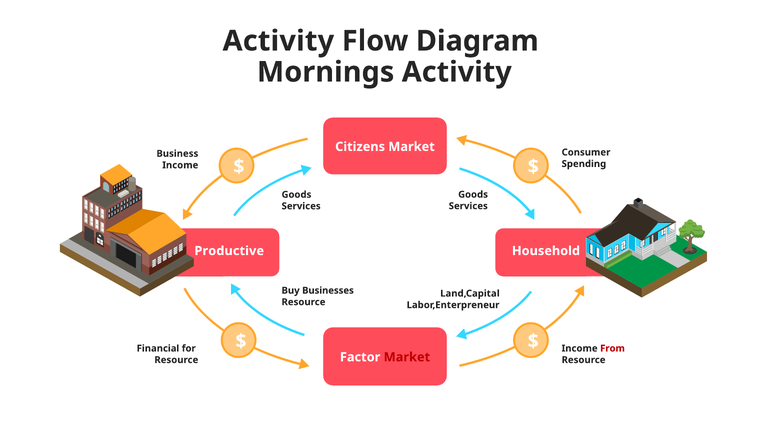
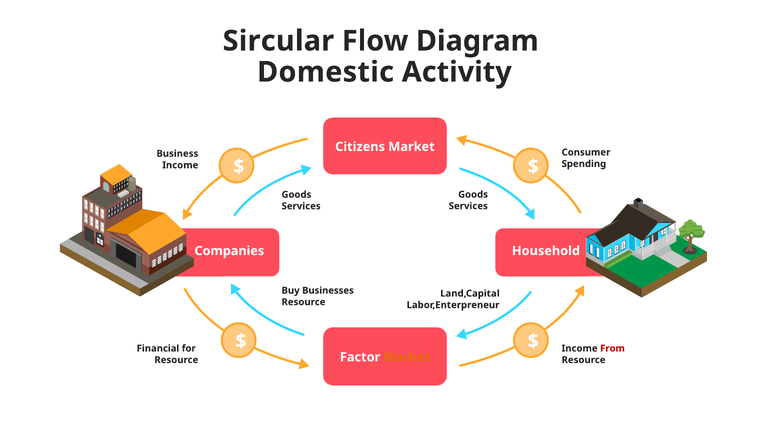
Activity at (278, 41): Activity -> Sircular
Mornings: Mornings -> Domestic
Productive: Productive -> Companies
Market at (407, 358) colour: red -> orange
